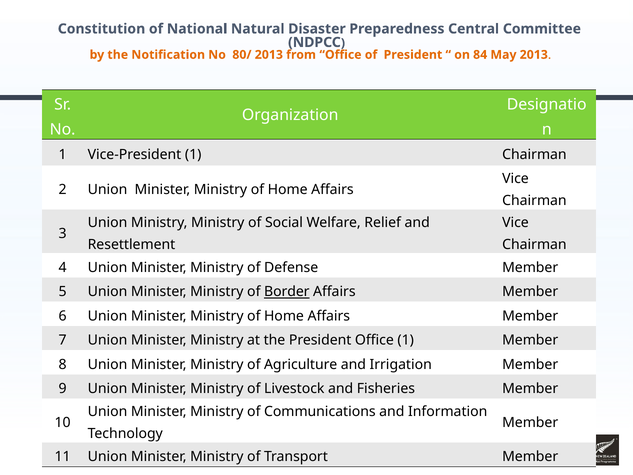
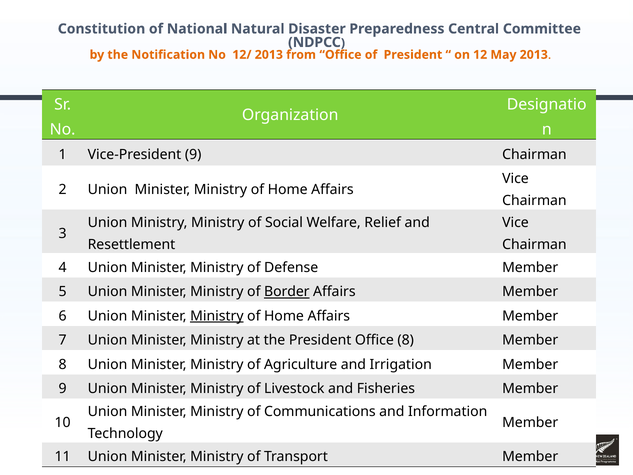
80/: 80/ -> 12/
84: 84 -> 12
Vice-President 1: 1 -> 9
Ministry at (217, 316) underline: none -> present
Office 1: 1 -> 8
